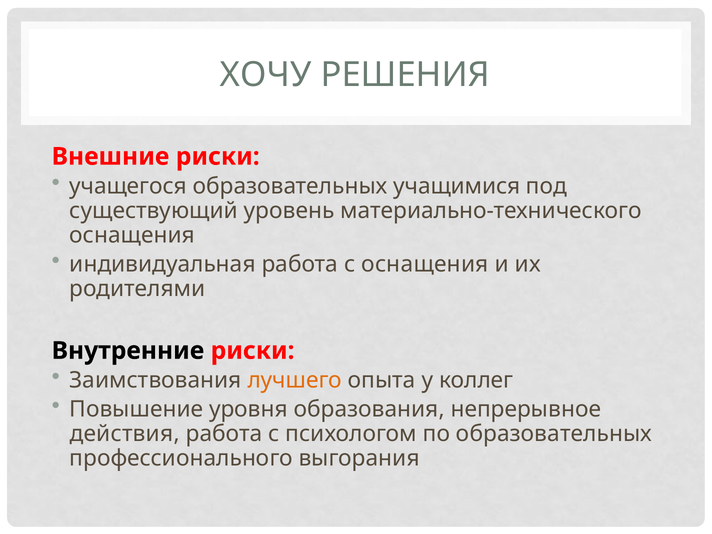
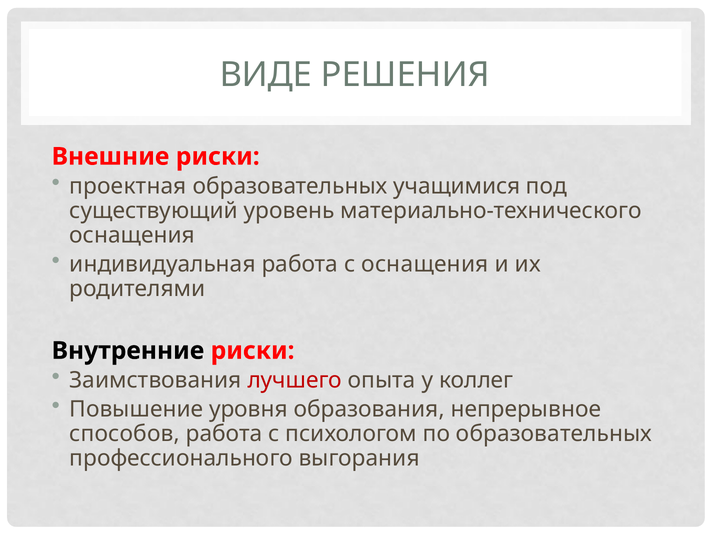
ХОЧУ: ХОЧУ -> ВИДЕ
учащегося: учащегося -> проектная
лучшего colour: orange -> red
действия: действия -> способов
